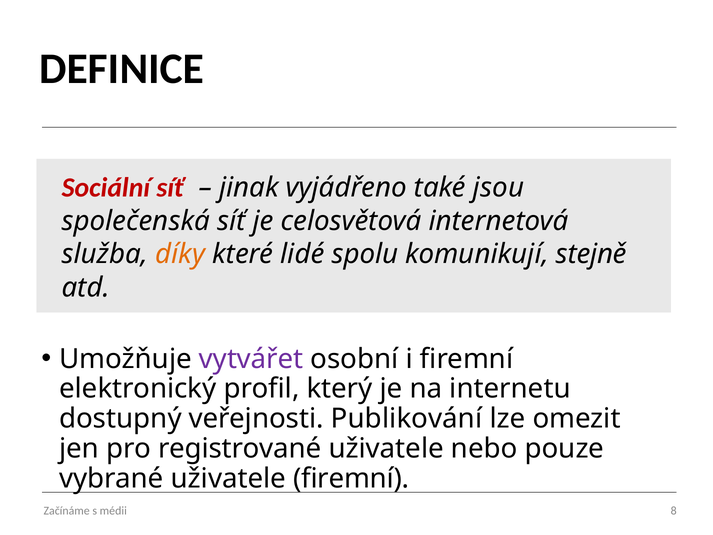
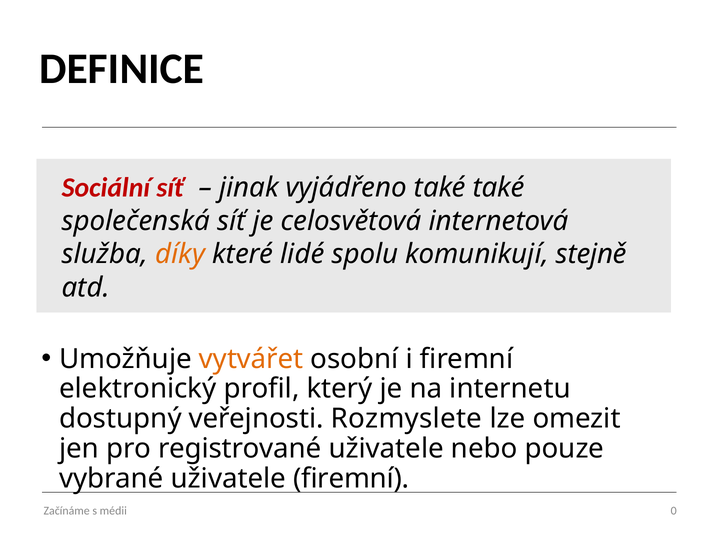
také jsou: jsou -> také
vytvářet colour: purple -> orange
Publikování: Publikování -> Rozmyslete
8: 8 -> 0
